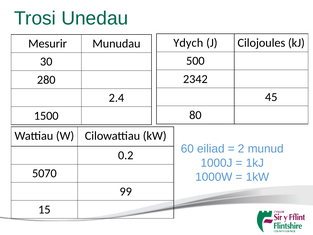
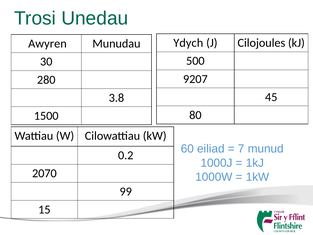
Mesurir: Mesurir -> Awyren
2342: 2342 -> 9207
2.4: 2.4 -> 3.8
2: 2 -> 7
5070: 5070 -> 2070
